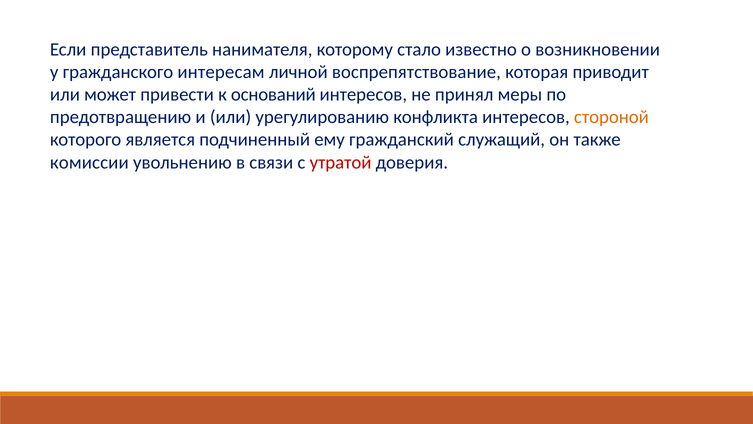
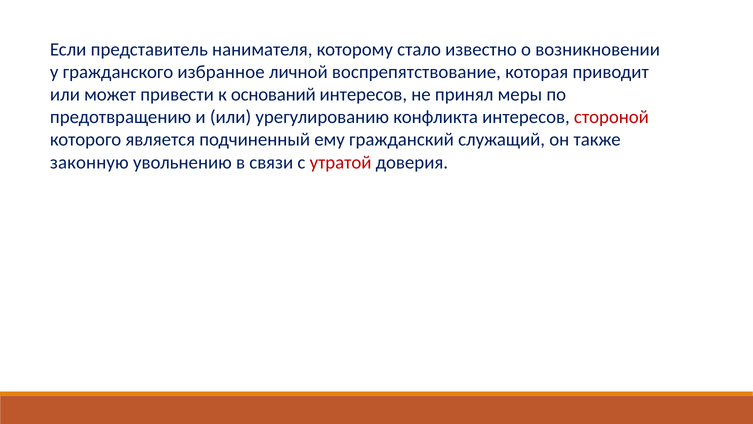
интересам: интересам -> избранное
стороной colour: orange -> red
комиссии: комиссии -> законную
